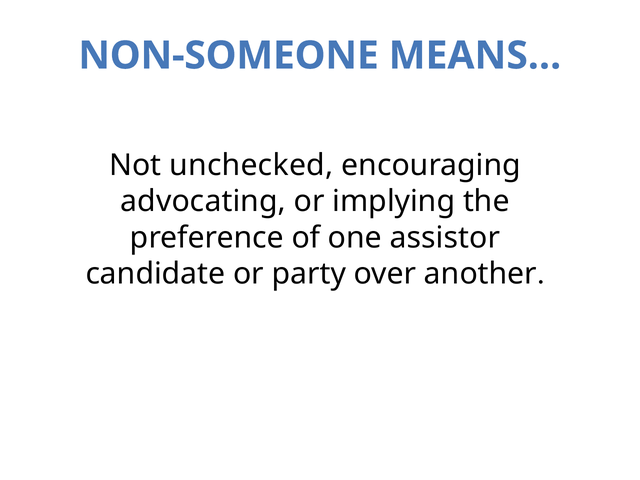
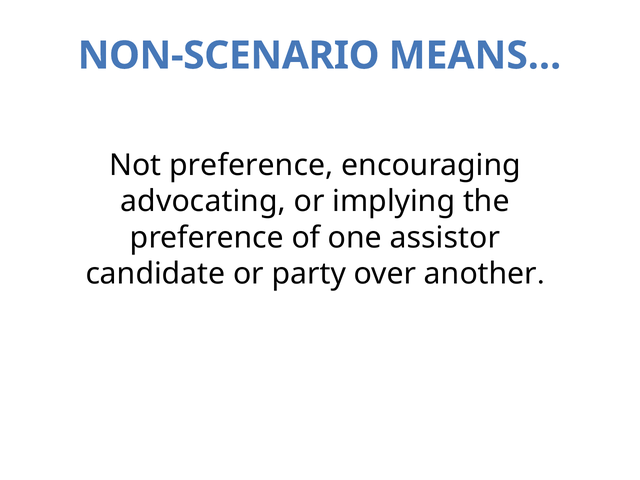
NON-SOMEONE: NON-SOMEONE -> NON-SCENARIO
Not unchecked: unchecked -> preference
